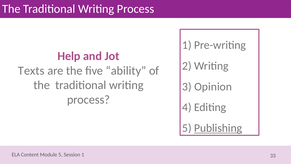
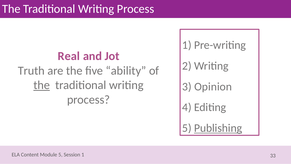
Help: Help -> Real
Texts: Texts -> Truth
the at (42, 85) underline: none -> present
